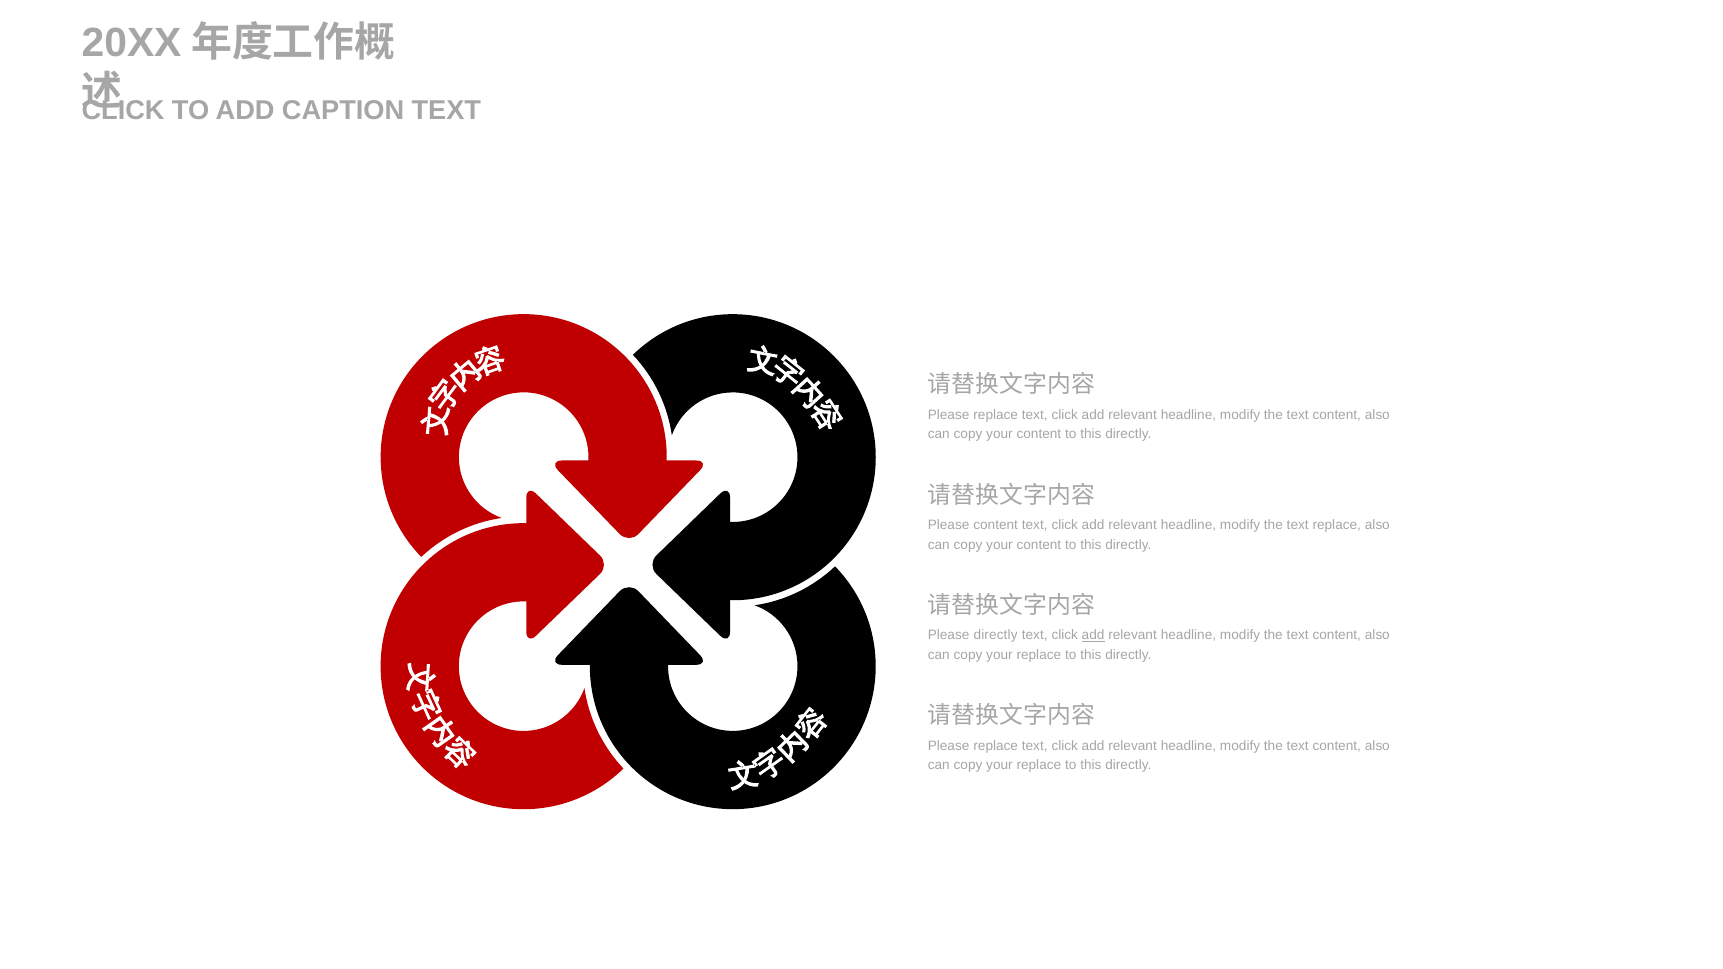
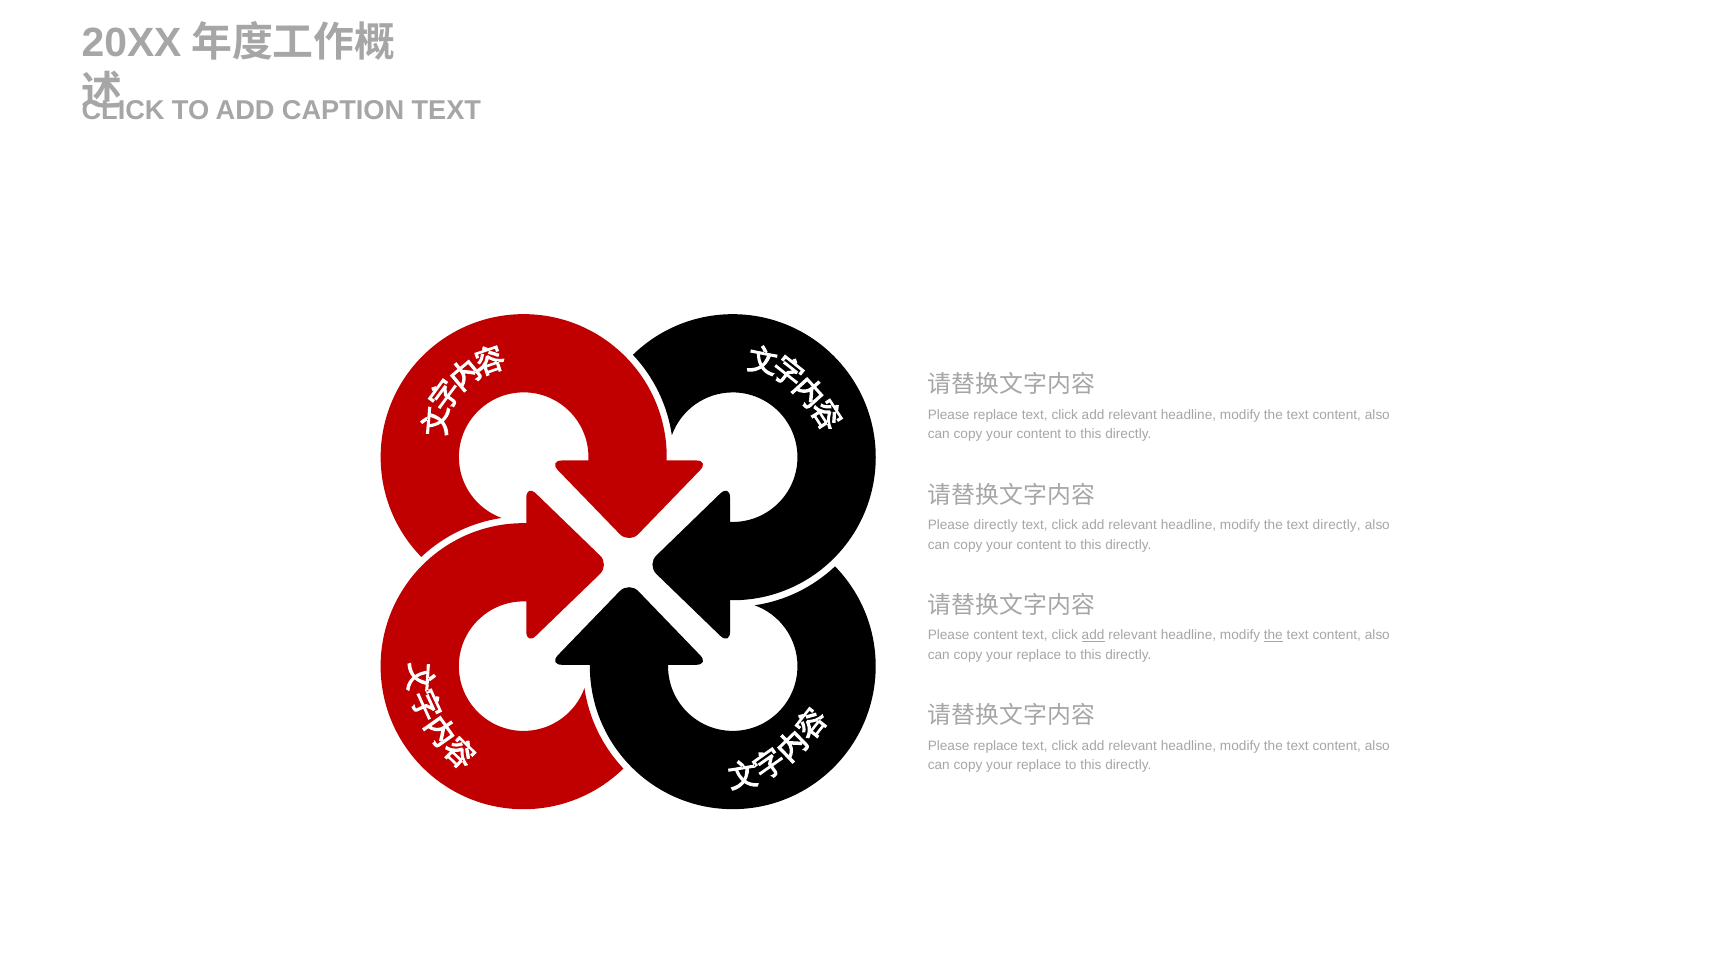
Please content: content -> directly
text replace: replace -> directly
Please directly: directly -> content
the at (1273, 635) underline: none -> present
